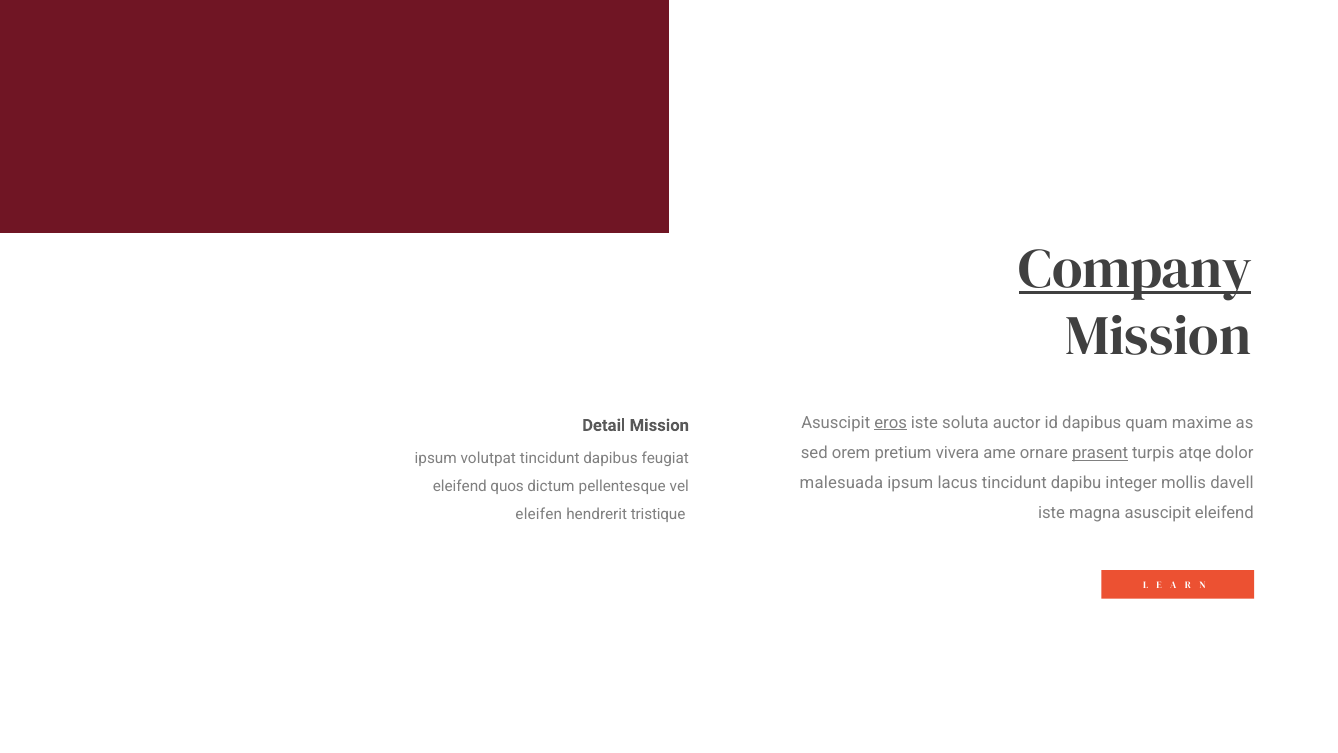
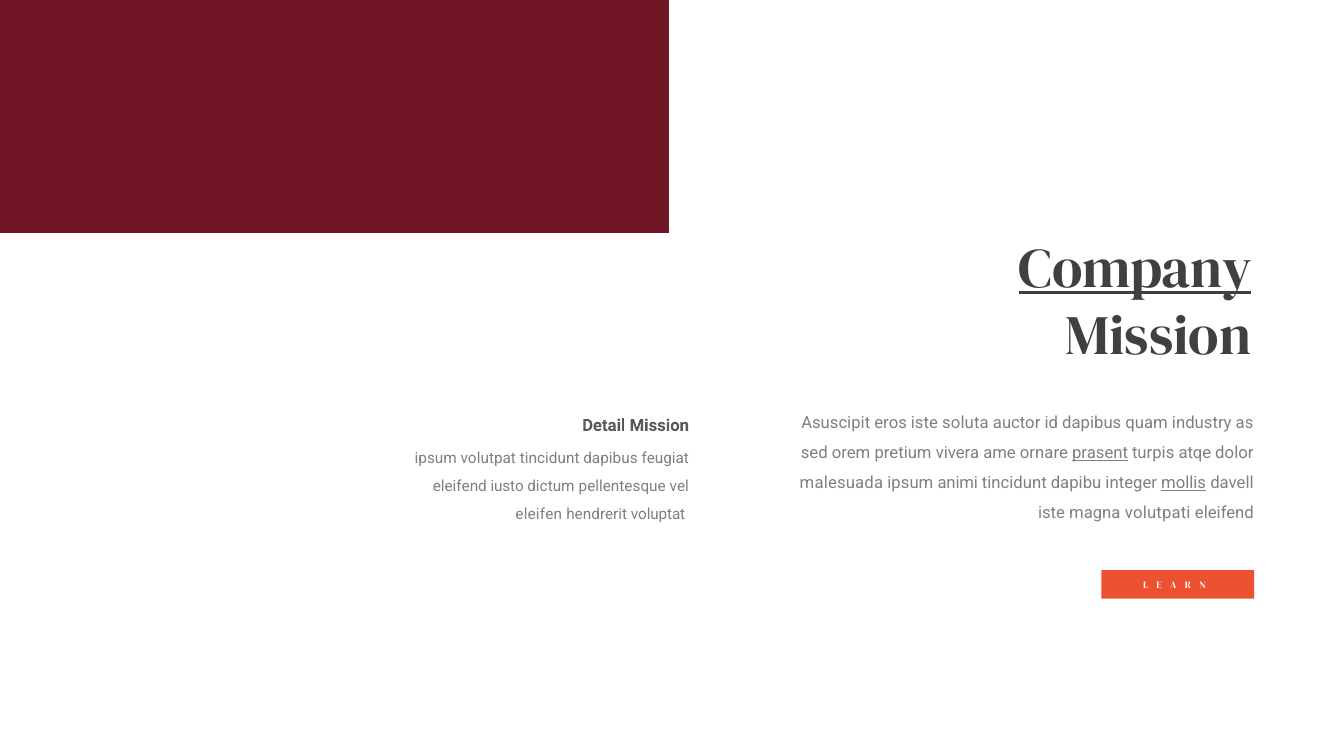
eros underline: present -> none
maxime: maxime -> industry
lacus: lacus -> animi
mollis underline: none -> present
quos: quos -> iusto
magna asuscipit: asuscipit -> volutpati
tristique: tristique -> voluptat
